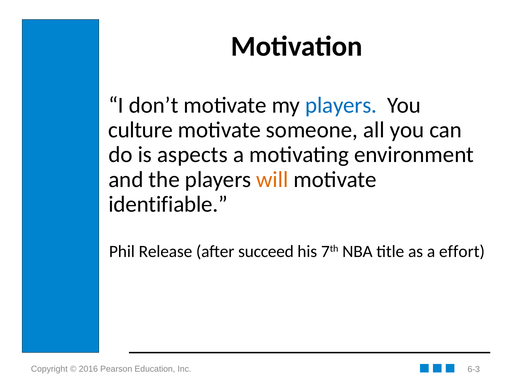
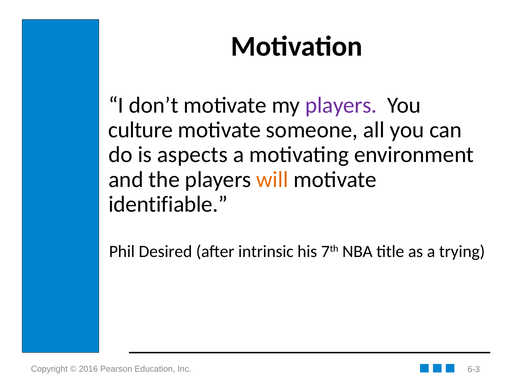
players at (341, 105) colour: blue -> purple
Release: Release -> Desired
succeed: succeed -> intrinsic
effort: effort -> trying
